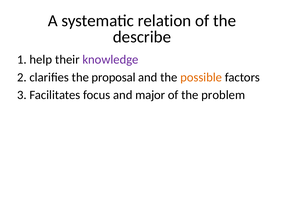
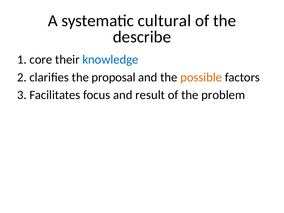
relation: relation -> cultural
help: help -> core
knowledge colour: purple -> blue
major: major -> result
